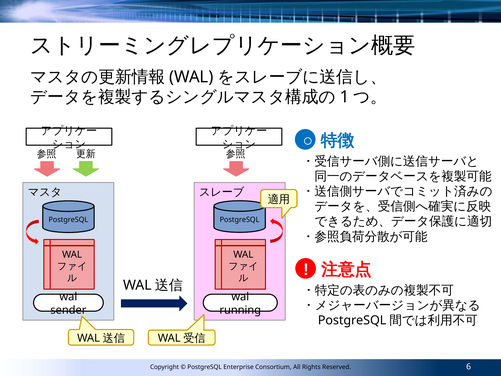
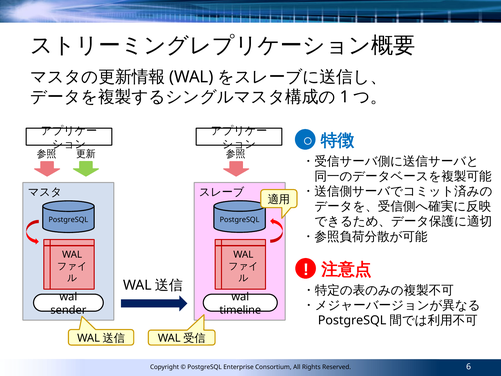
running: running -> timeline
